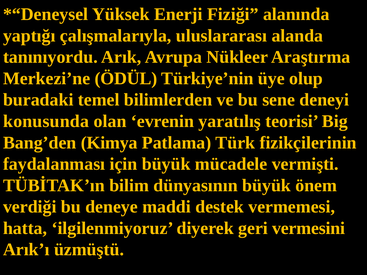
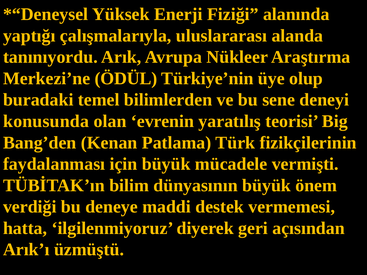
Kimya: Kimya -> Kenan
vermesini: vermesini -> açısından
